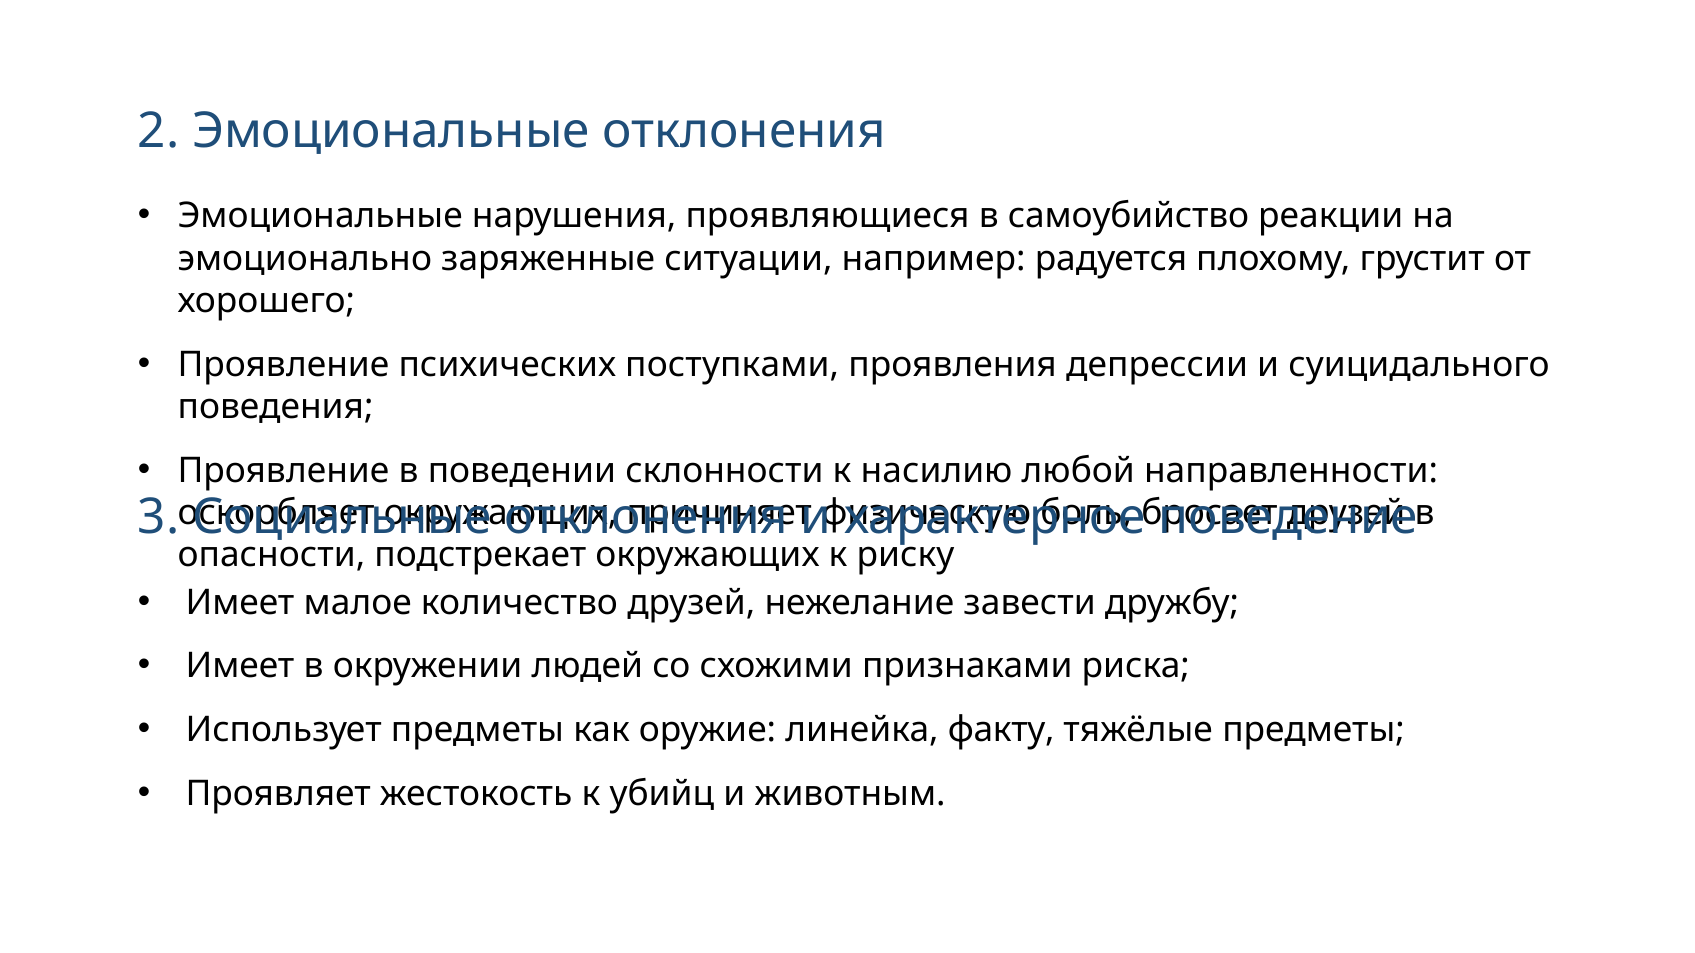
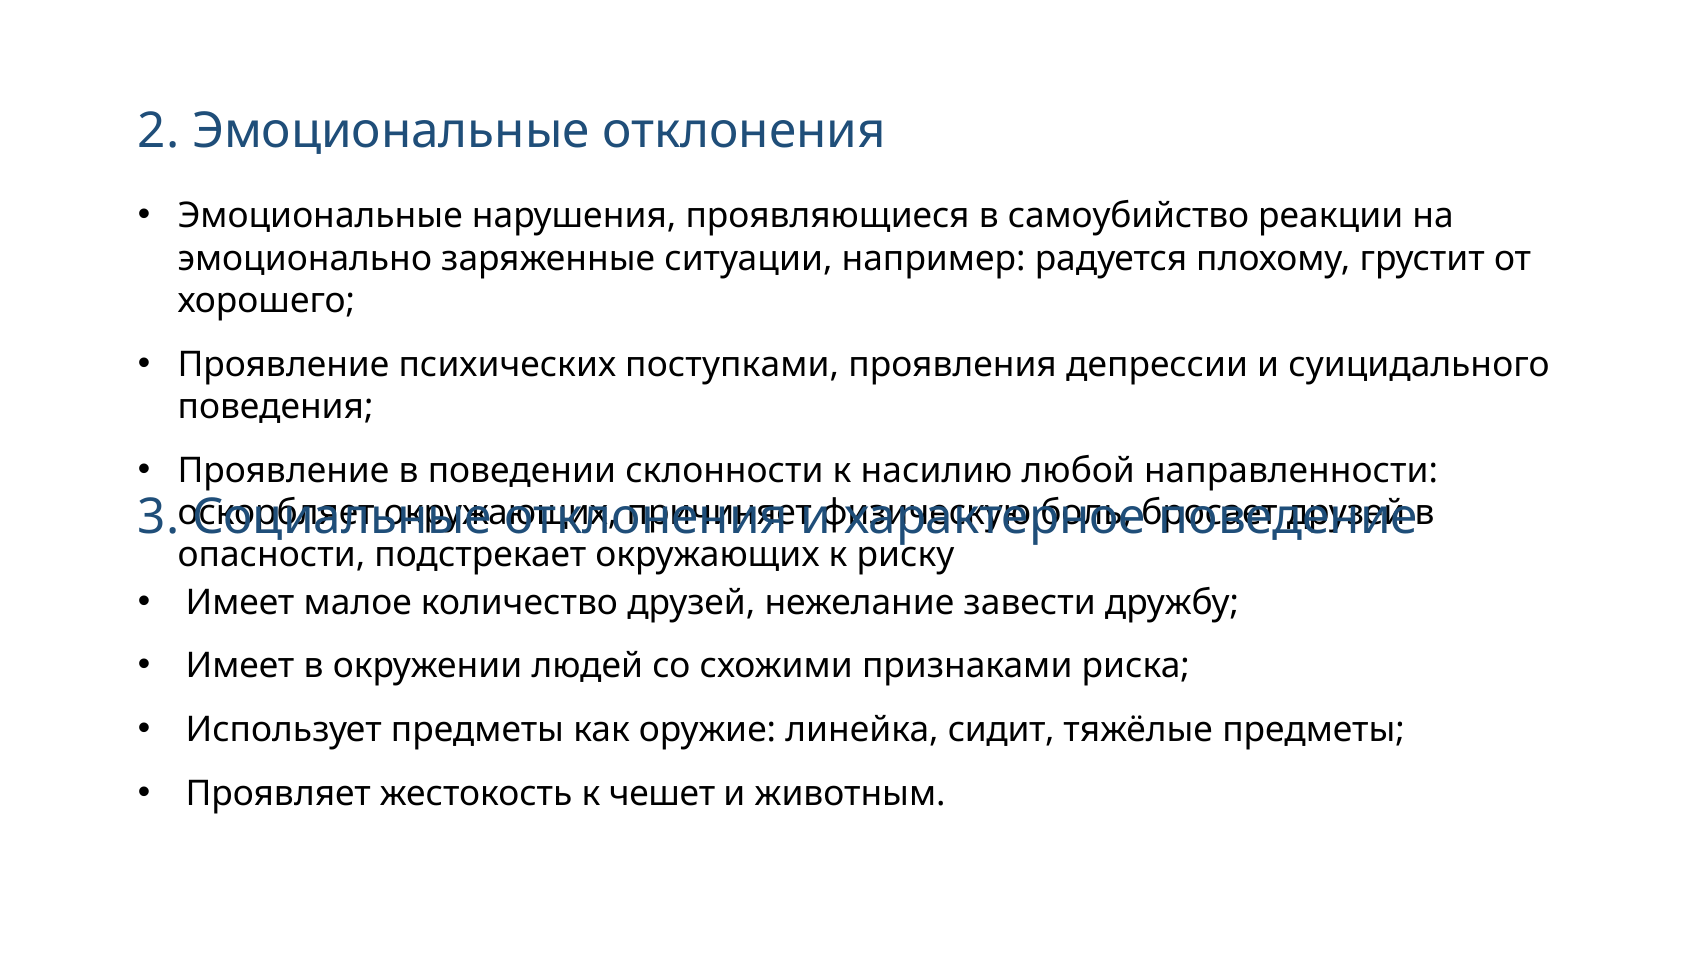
факту: факту -> сидит
убийц: убийц -> чешет
